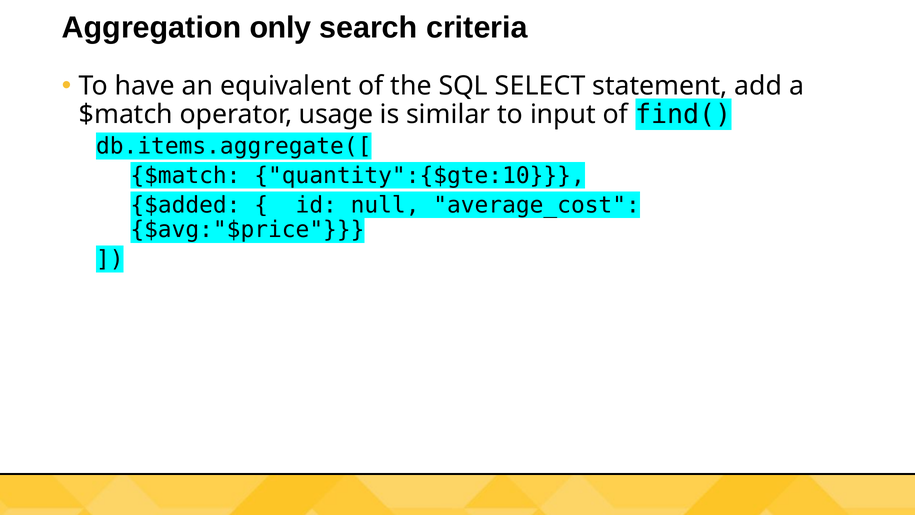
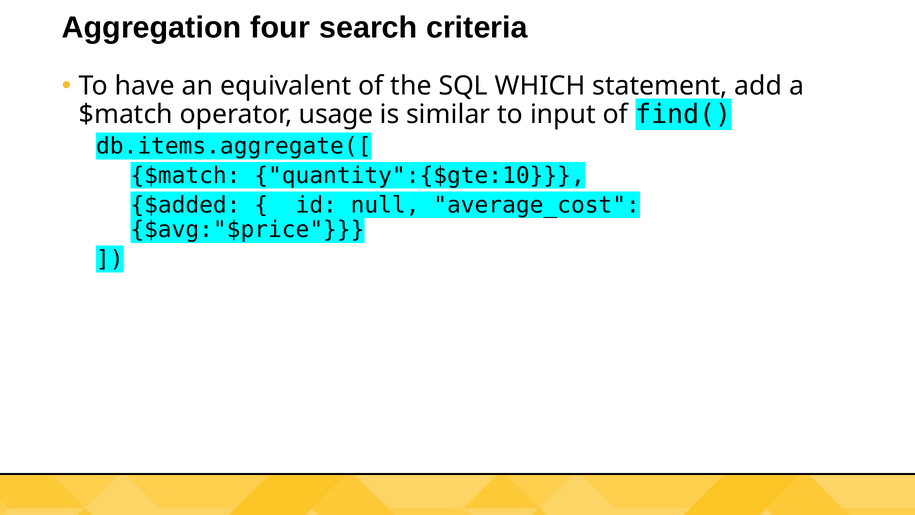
only: only -> four
SELECT: SELECT -> WHICH
